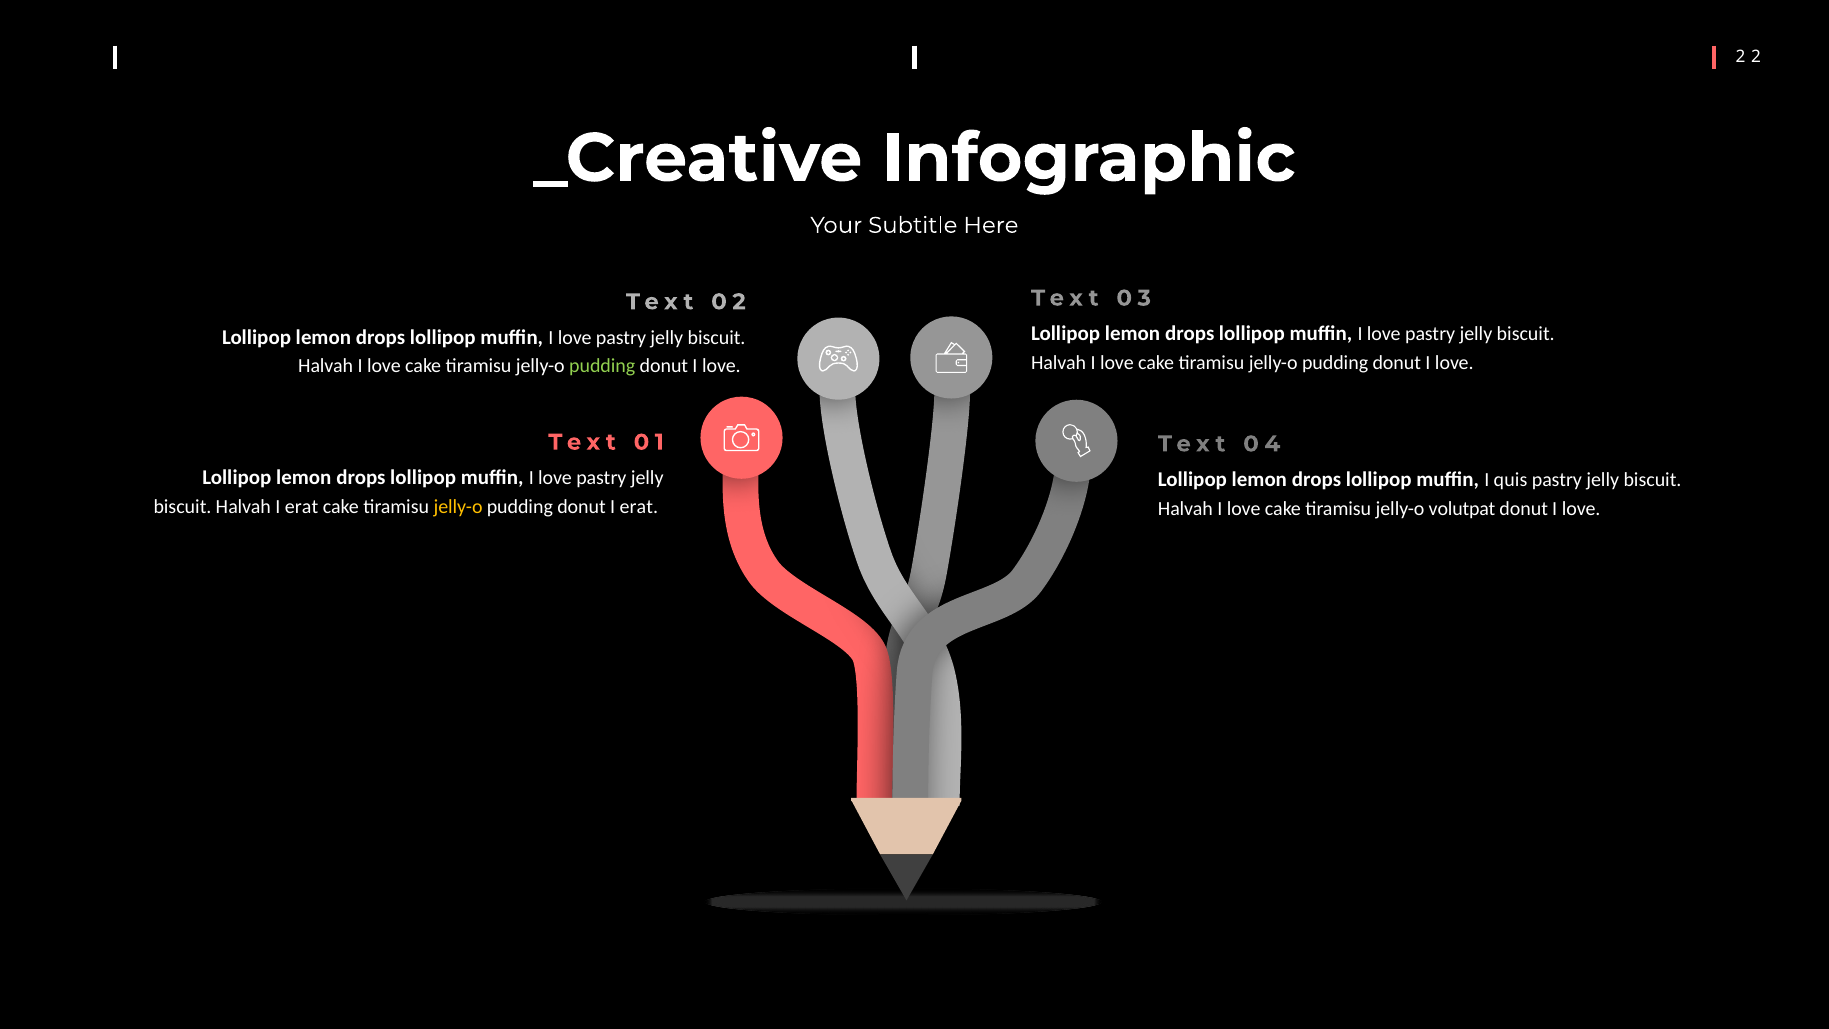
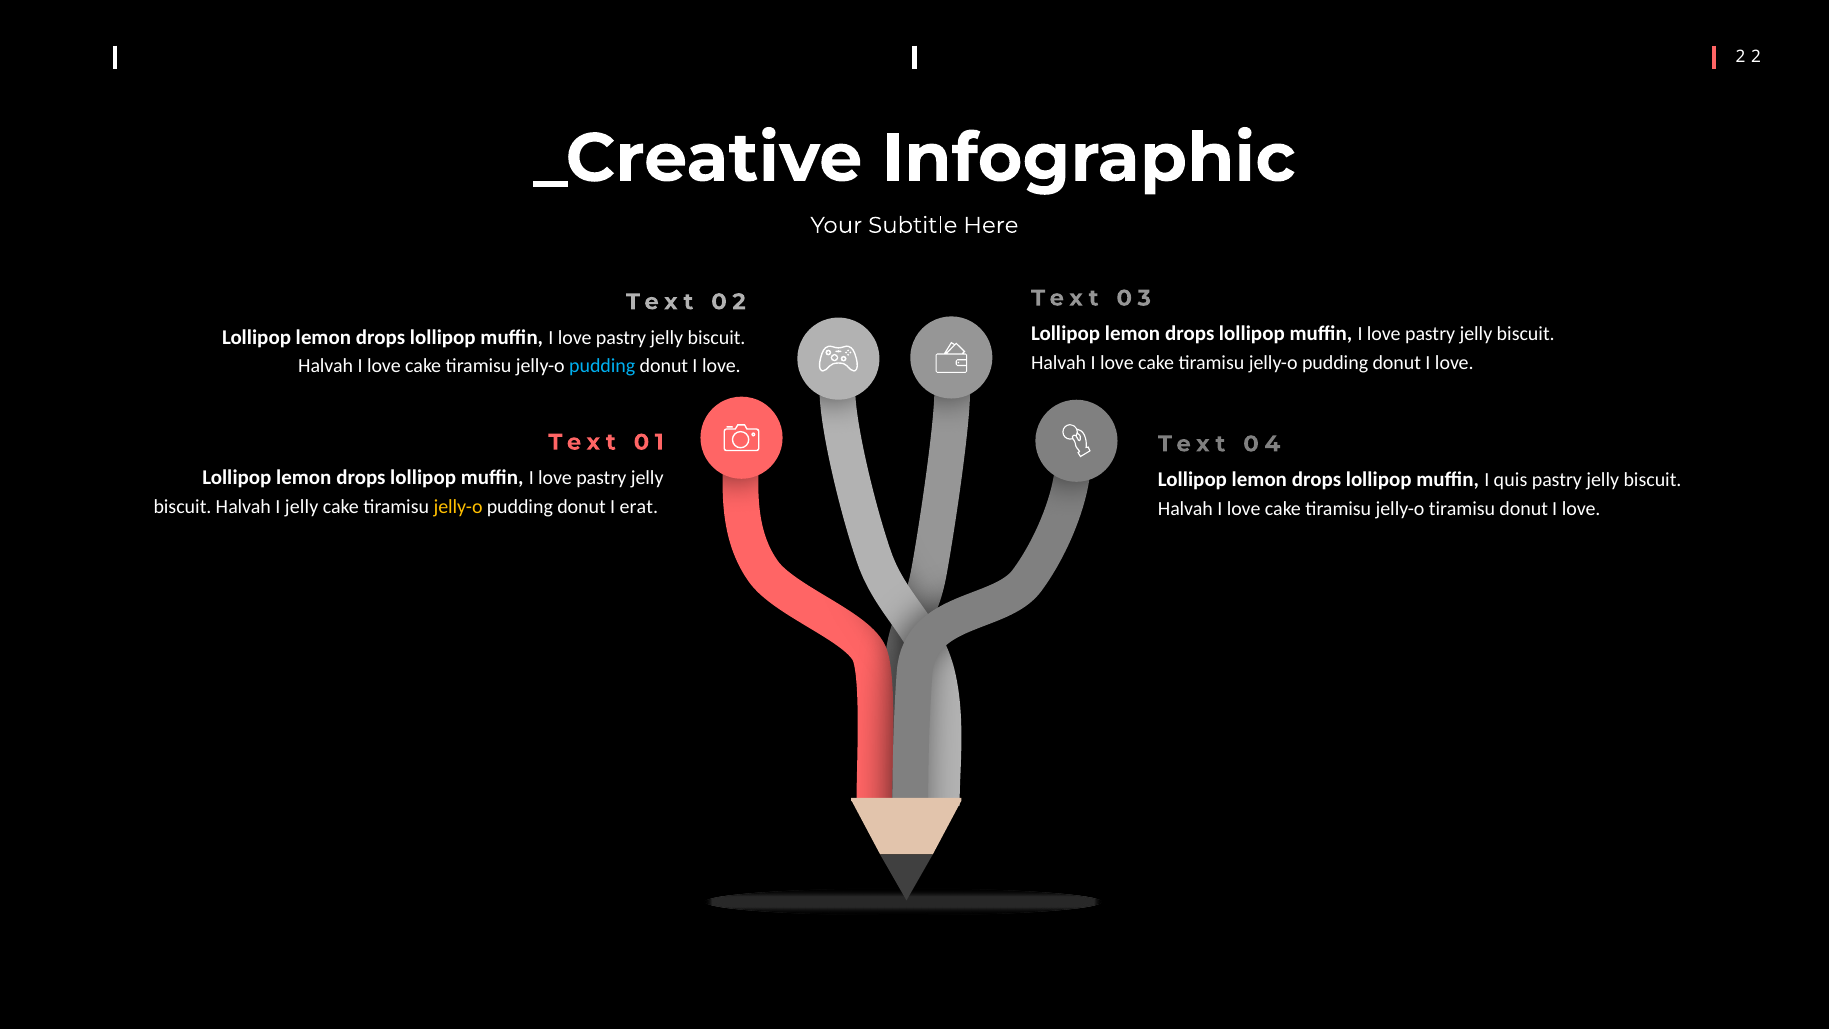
pudding at (602, 366) colour: light green -> light blue
Halvah I erat: erat -> jelly
jelly-o volutpat: volutpat -> tiramisu
